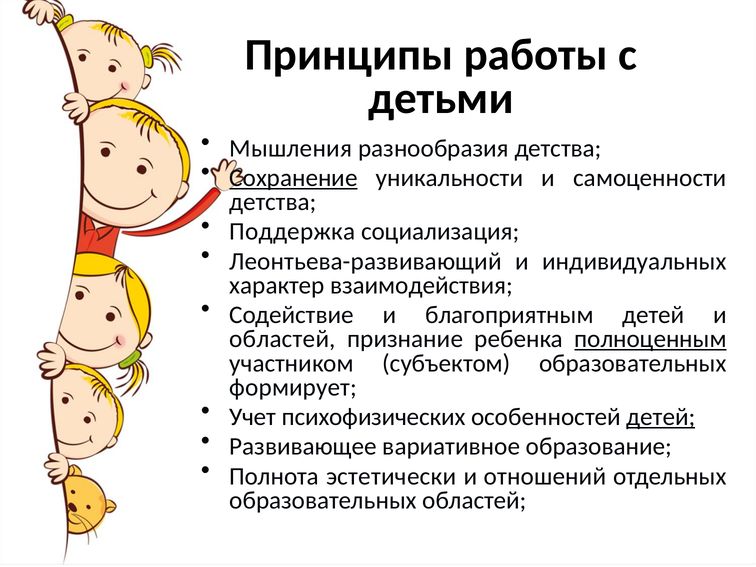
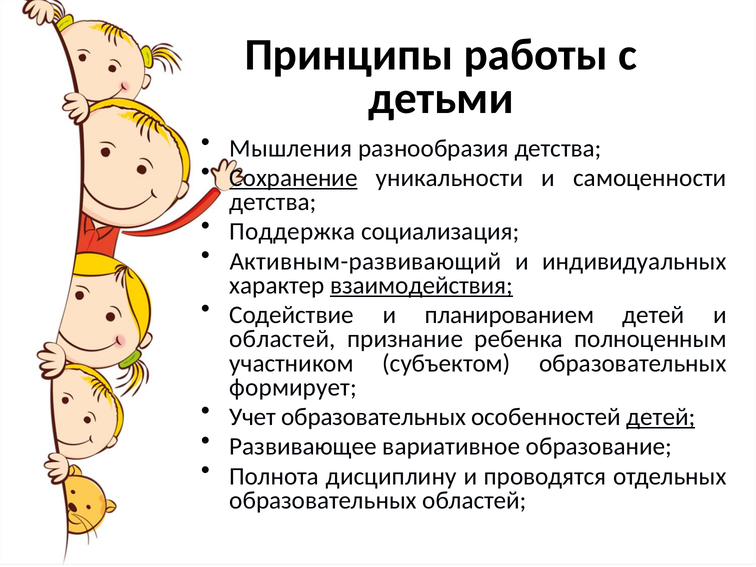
Леонтьева-развивающий: Леонтьева-развивающий -> Активным-развивающий
взаимодействия underline: none -> present
благоприятным: благоприятным -> планированием
полноценным underline: present -> none
Учет психофизических: психофизических -> образовательных
эстетически: эстетически -> дисциплину
отношений: отношений -> проводятся
